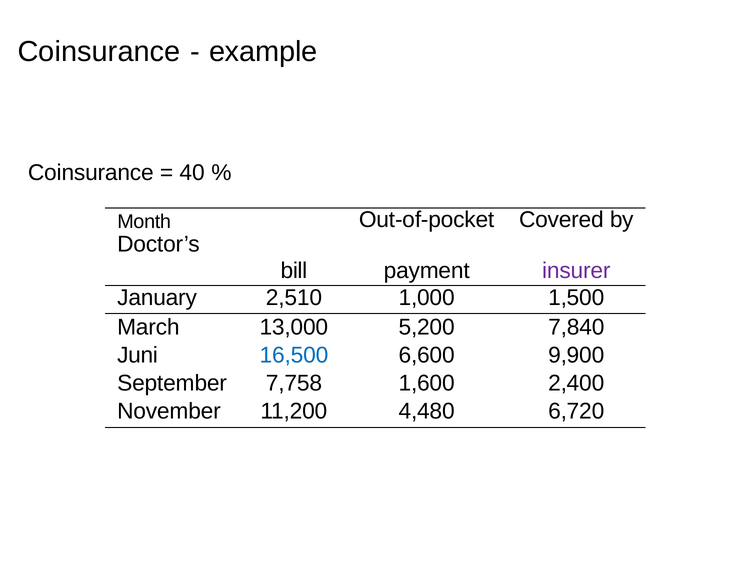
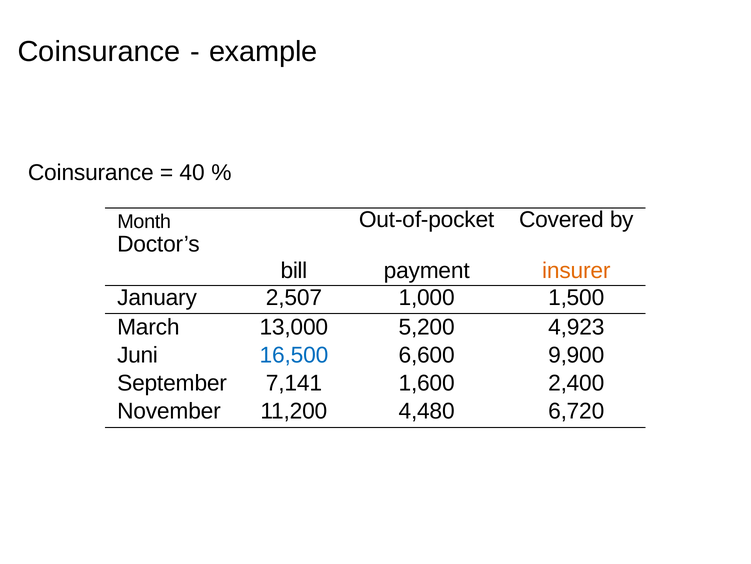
insurer colour: purple -> orange
2,510: 2,510 -> 2,507
7,840: 7,840 -> 4,923
7,758: 7,758 -> 7,141
